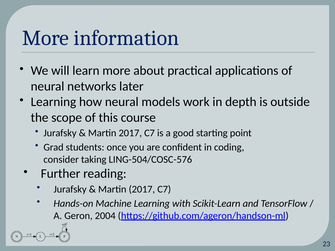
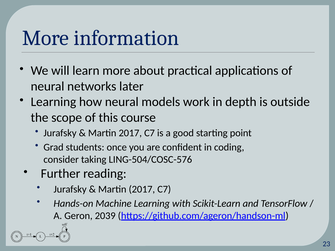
2004: 2004 -> 2039
